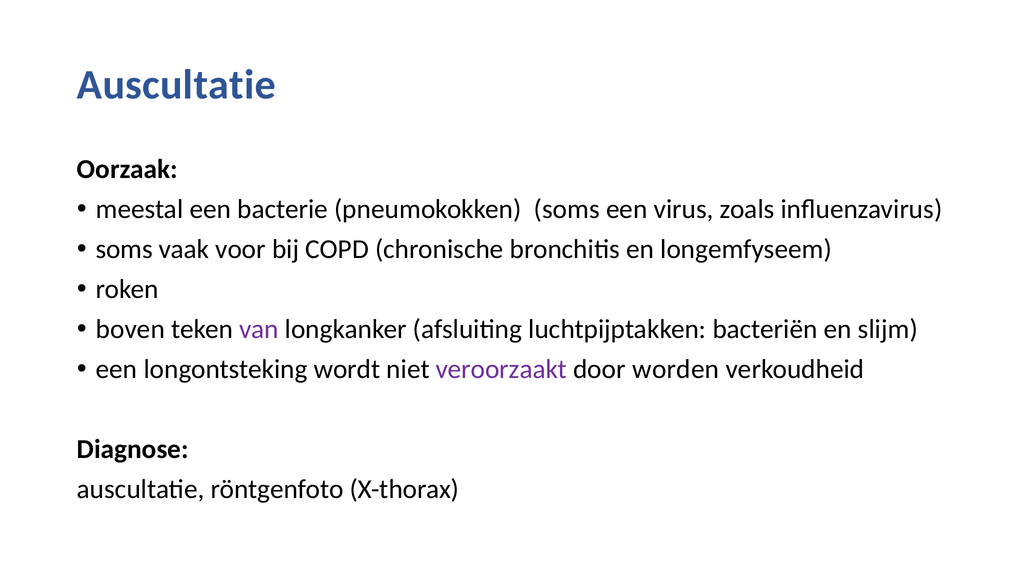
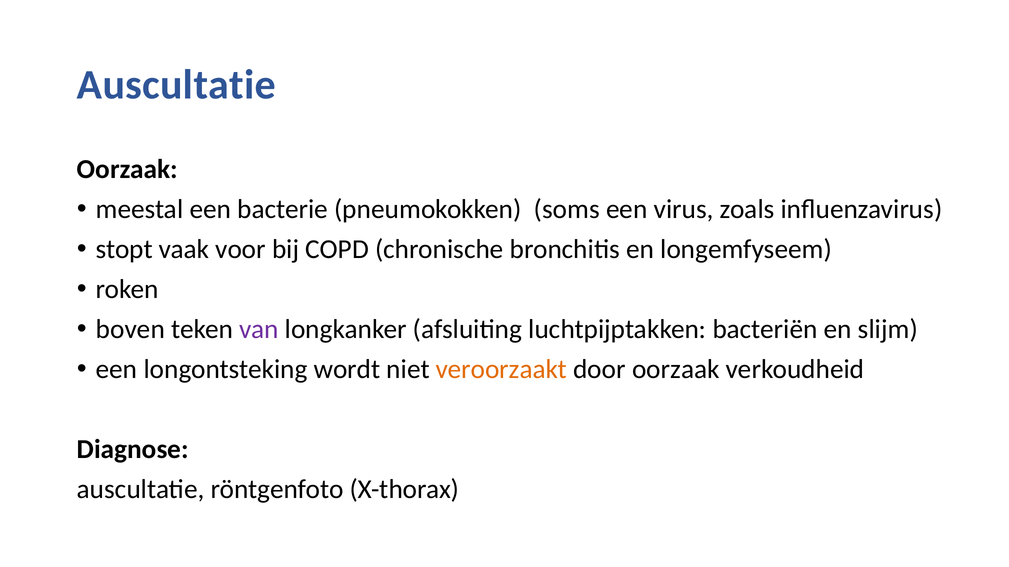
soms at (124, 249): soms -> stopt
veroorzaakt colour: purple -> orange
door worden: worden -> oorzaak
